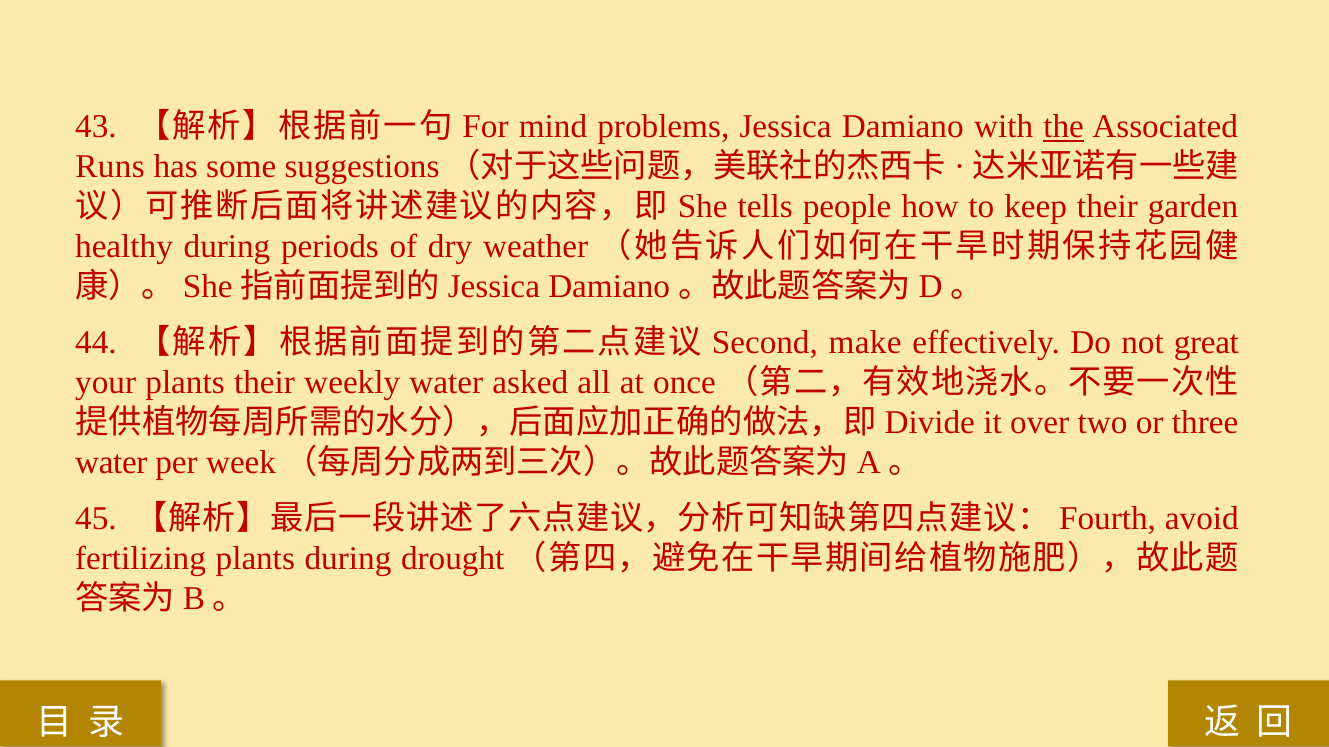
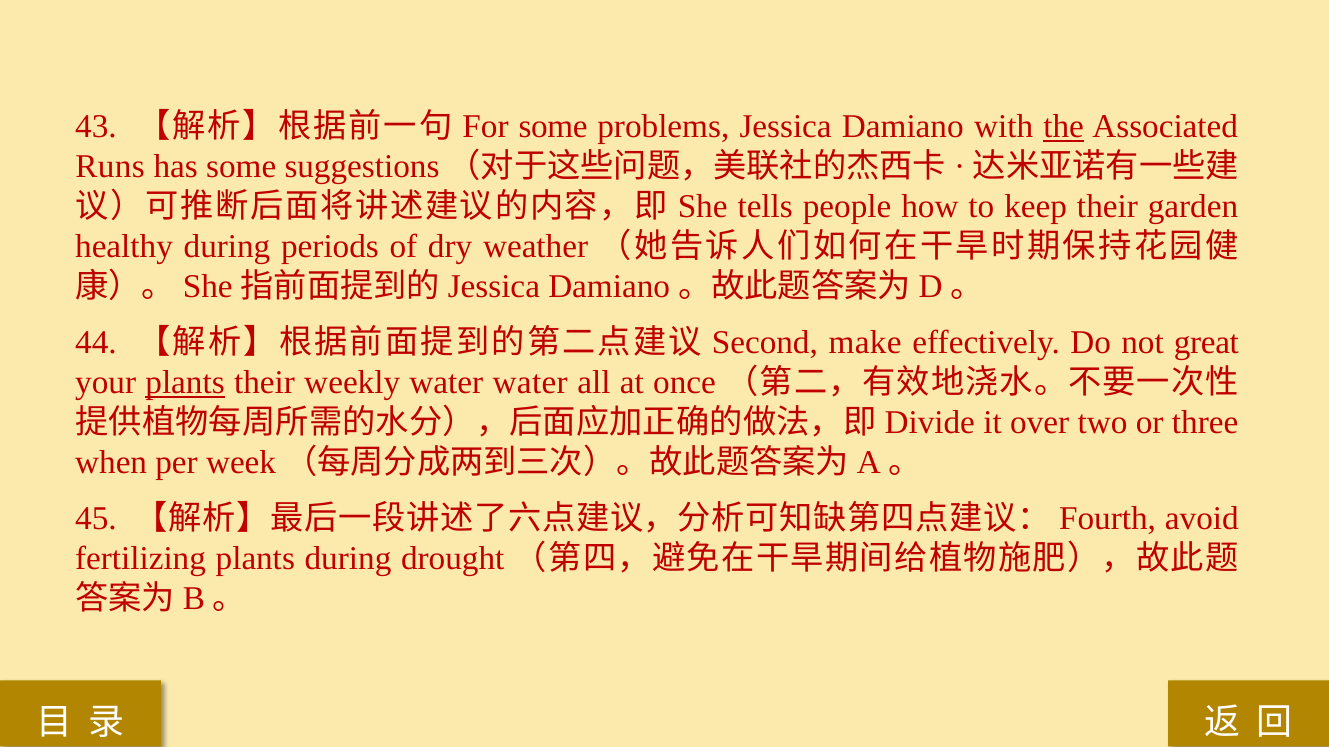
mind at (553, 127): mind -> some
plants at (185, 383) underline: none -> present
water asked: asked -> water
water at (111, 463): water -> when
